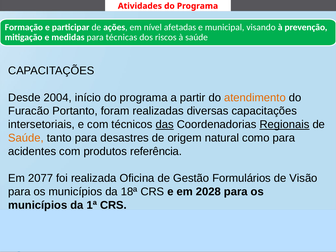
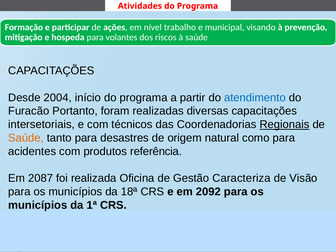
afetadas: afetadas -> trabalho
medidas: medidas -> hospeda
técnicas: técnicas -> volantes
atendimento colour: orange -> blue
das underline: present -> none
2077: 2077 -> 2087
Formulários: Formulários -> Caracteriza
2028: 2028 -> 2092
